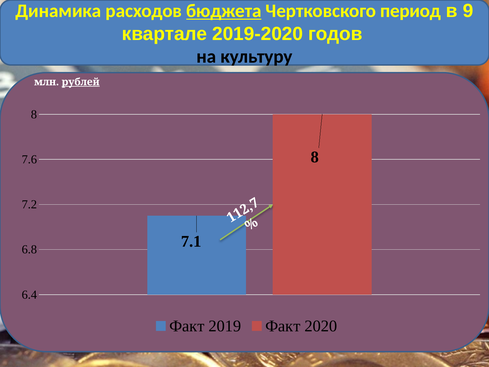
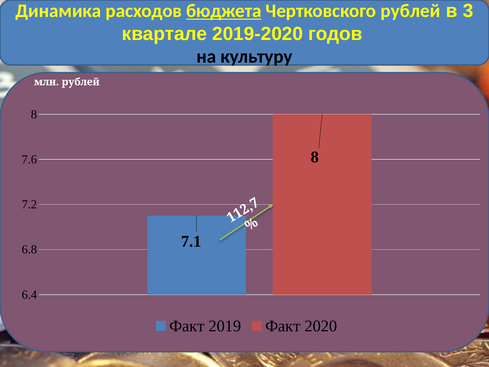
Чертковского период: период -> рублей
9: 9 -> 3
рублей at (81, 82) underline: present -> none
